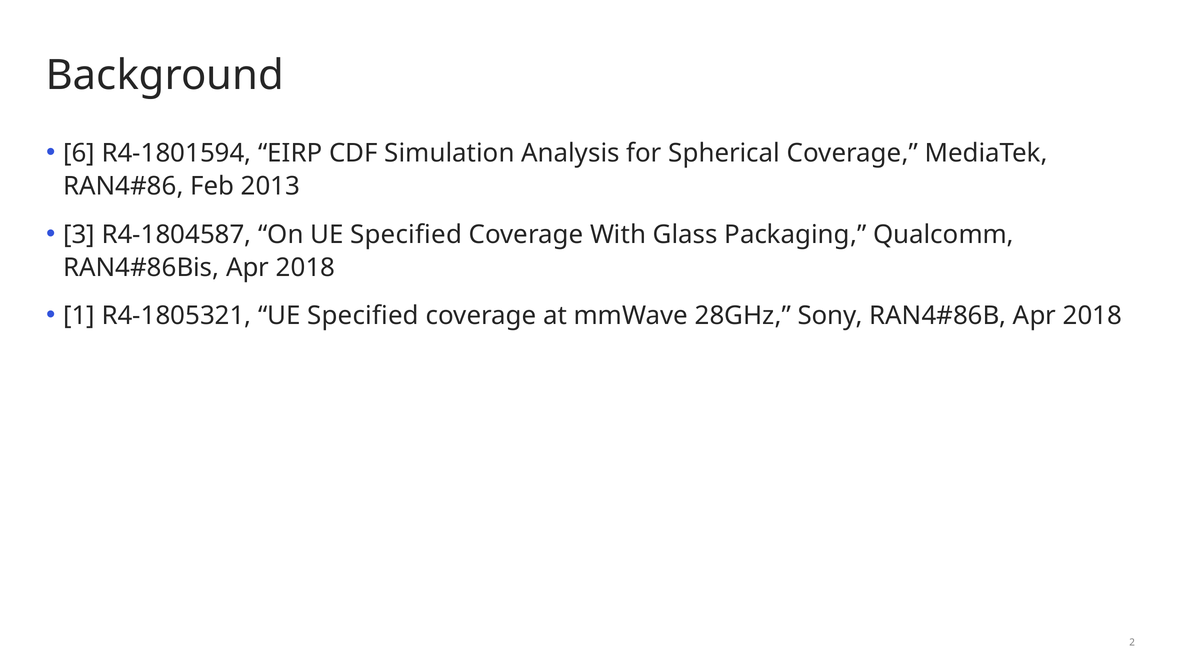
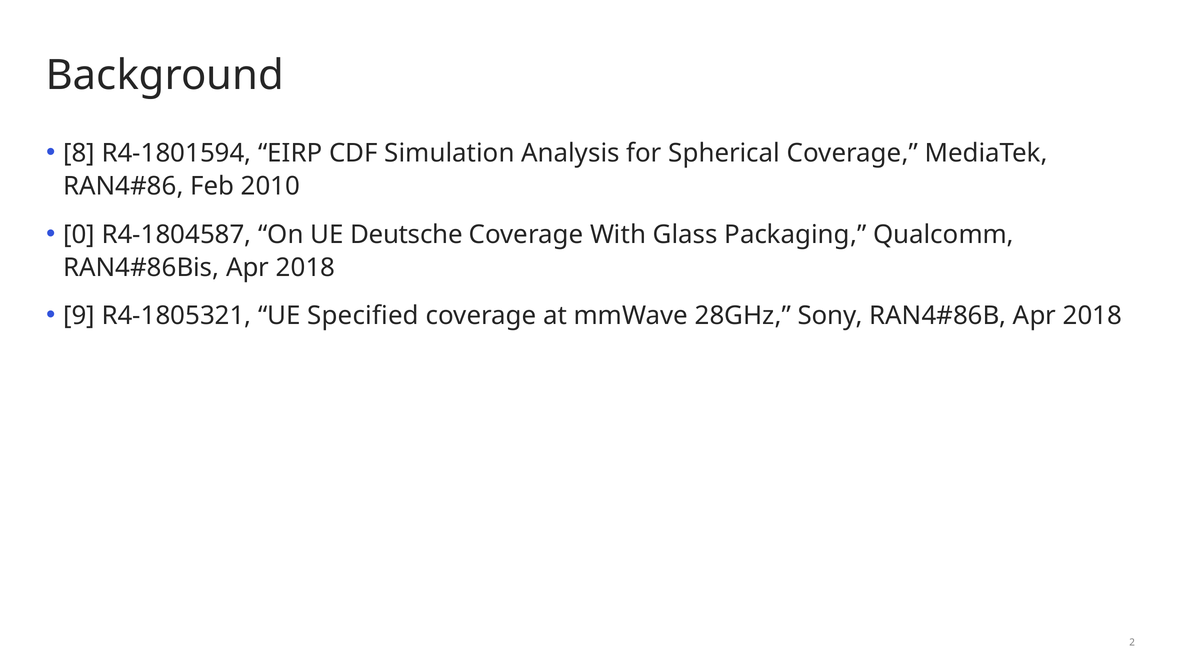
6: 6 -> 8
2013: 2013 -> 2010
3: 3 -> 0
On UE Specified: Specified -> Deutsche
1: 1 -> 9
